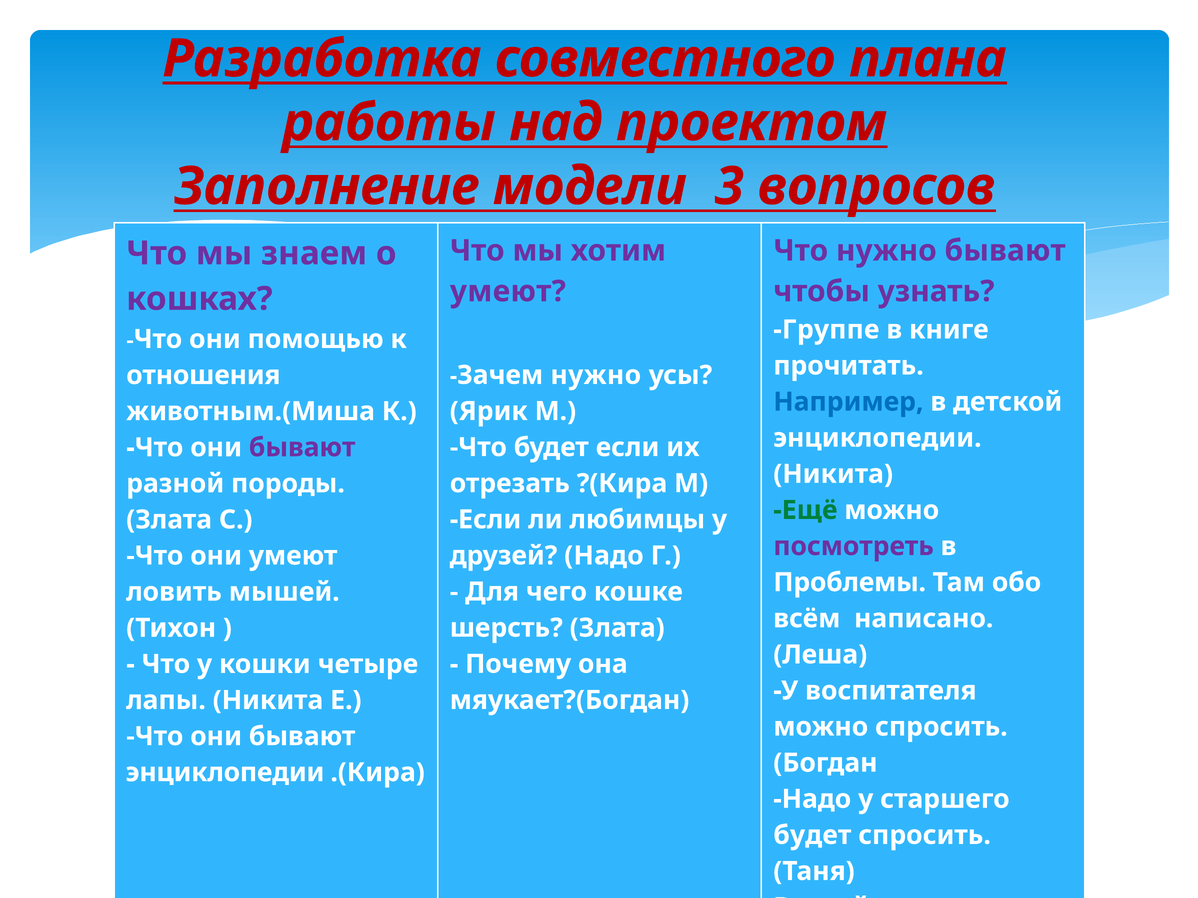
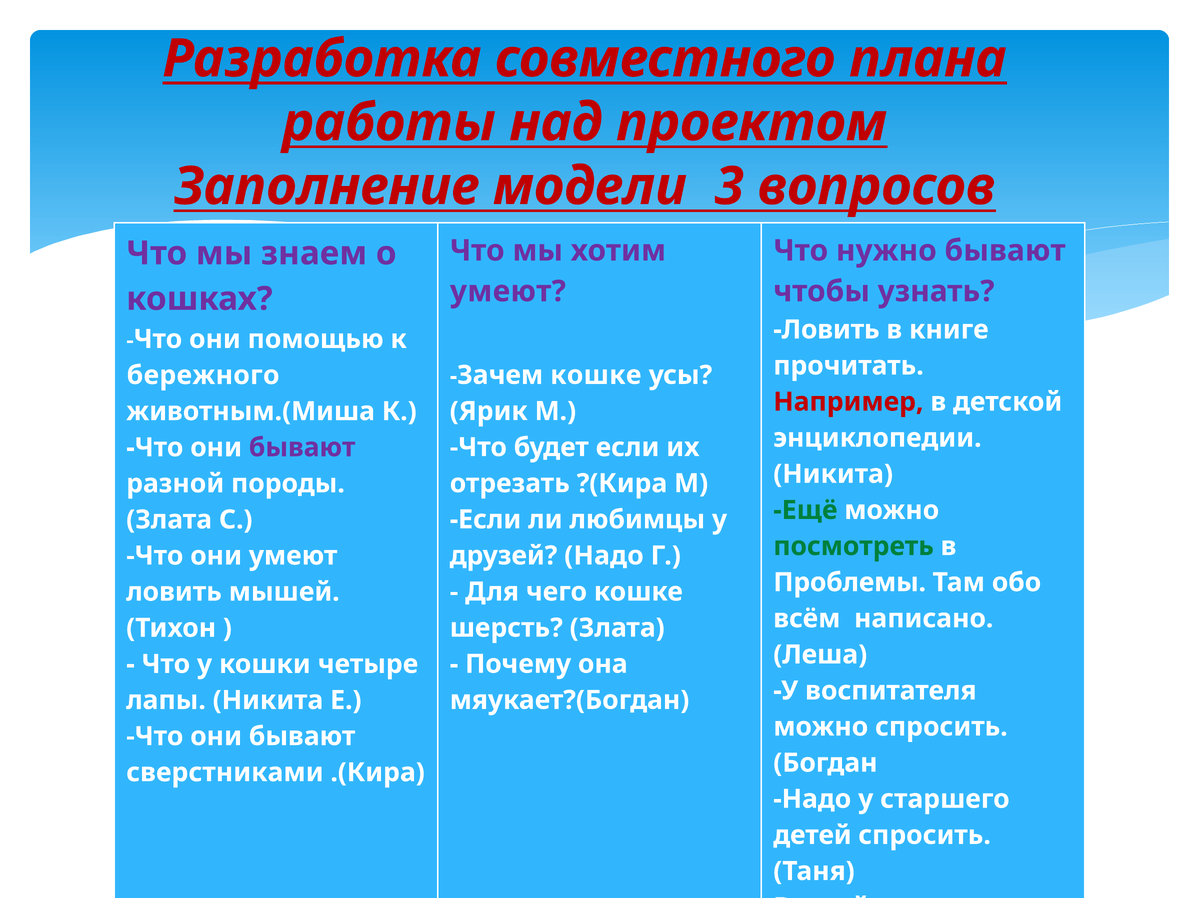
Группе at (826, 330): Группе -> Ловить
Зачем нужно: нужно -> кошке
отношения: отношения -> бережного
Например colour: blue -> red
посмотреть colour: purple -> green
энциклопедии at (225, 773): энциклопедии -> сверстниками
будет at (812, 836): будет -> детей
